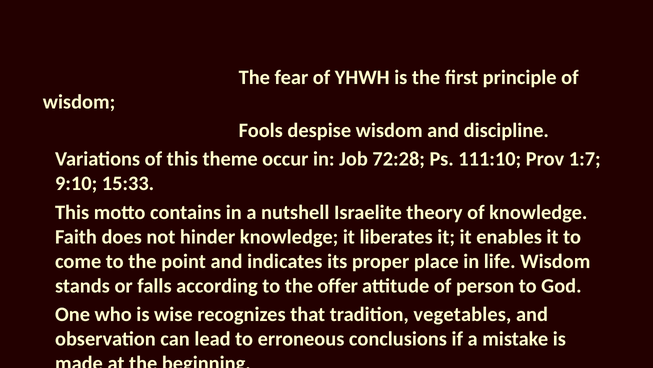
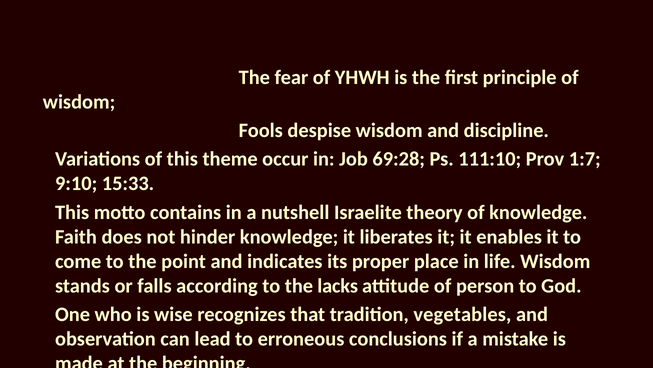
72:28: 72:28 -> 69:28
offer: offer -> lacks
